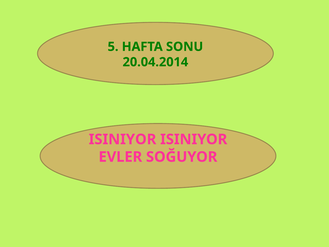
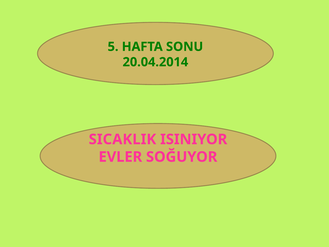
ISINIYOR at (122, 139): ISINIYOR -> SICAKLIK
